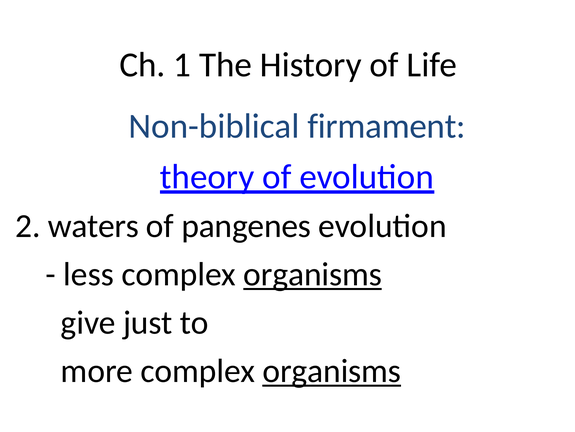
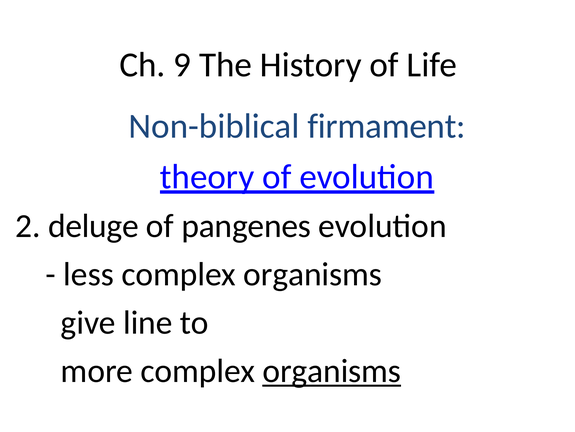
1: 1 -> 9
waters: waters -> deluge
organisms at (313, 274) underline: present -> none
just: just -> line
